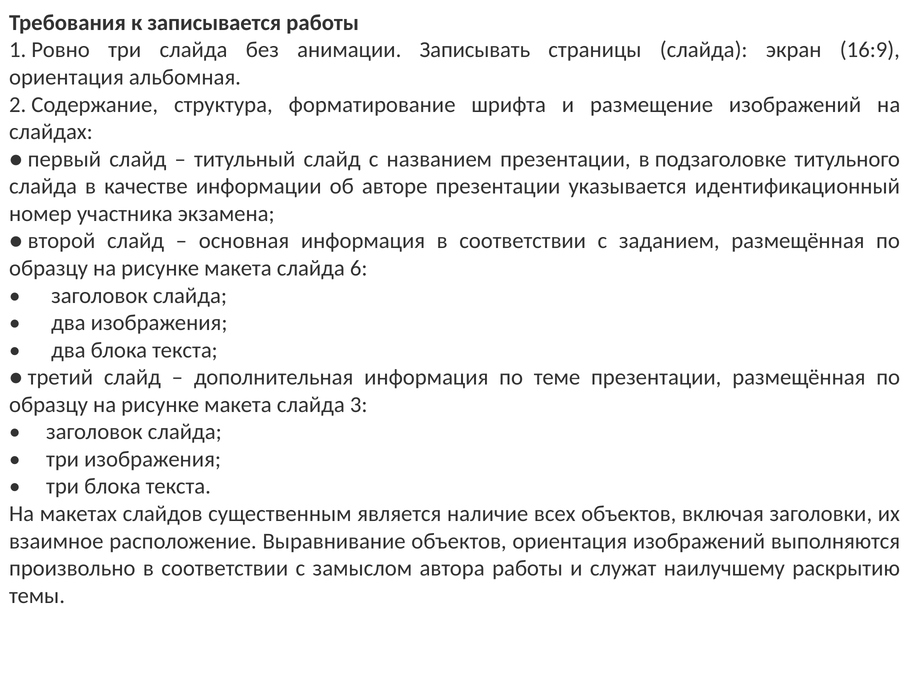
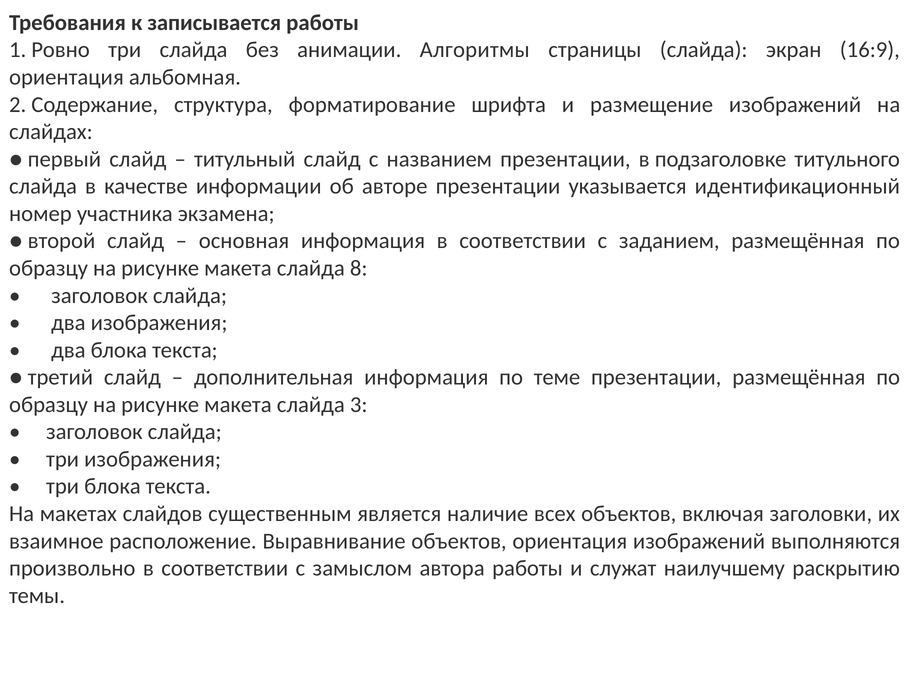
Записывать: Записывать -> Алгоритмы
6: 6 -> 8
